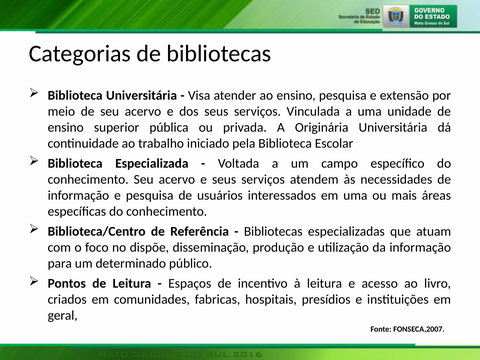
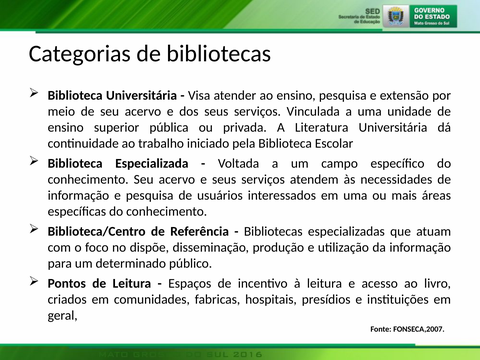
Originária: Originária -> Literatura
